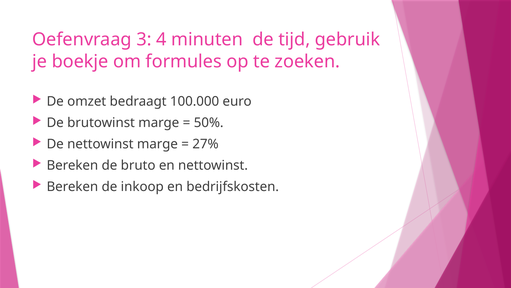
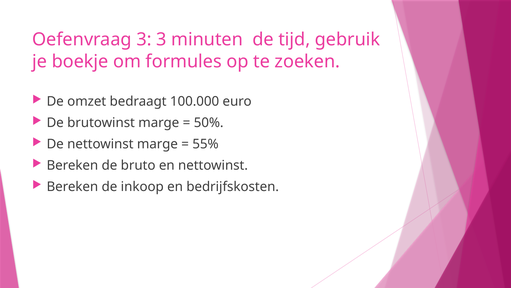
3 4: 4 -> 3
27%: 27% -> 55%
